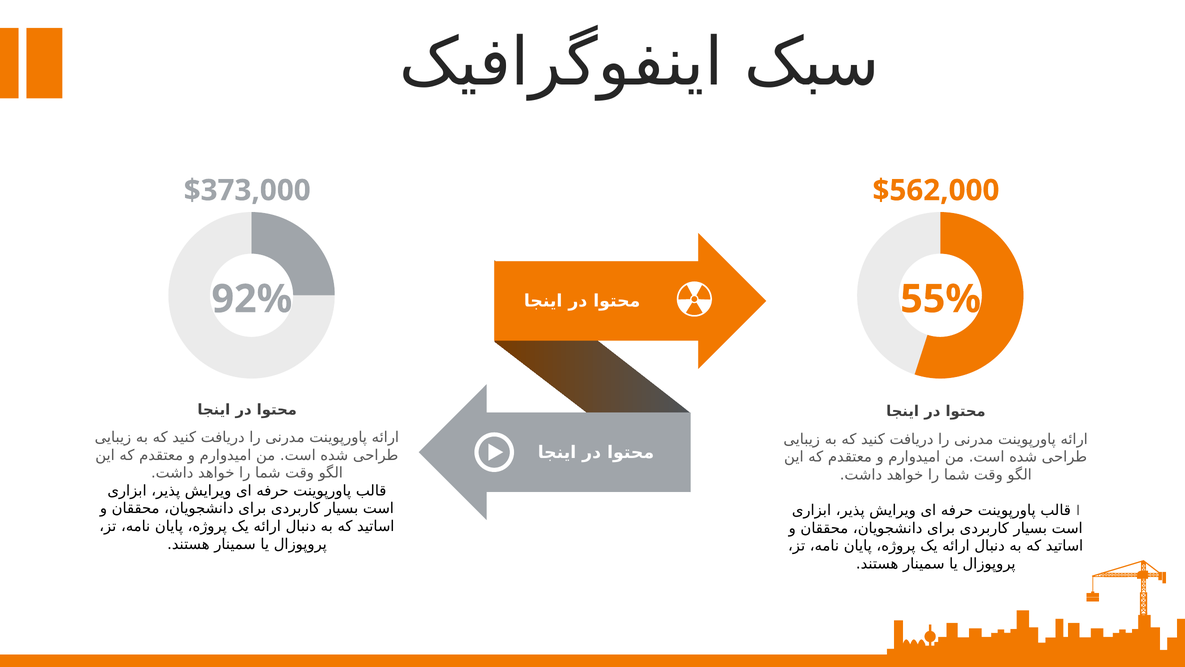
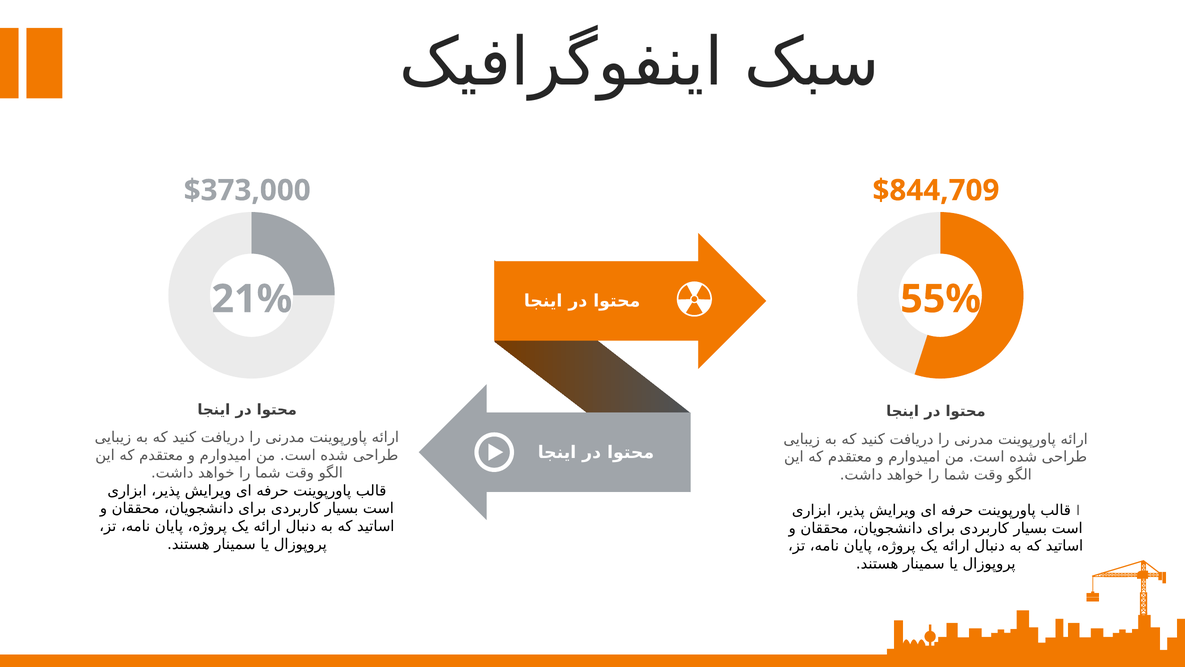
$562,000: $562,000 -> $844,709
92%: 92% -> 21%
